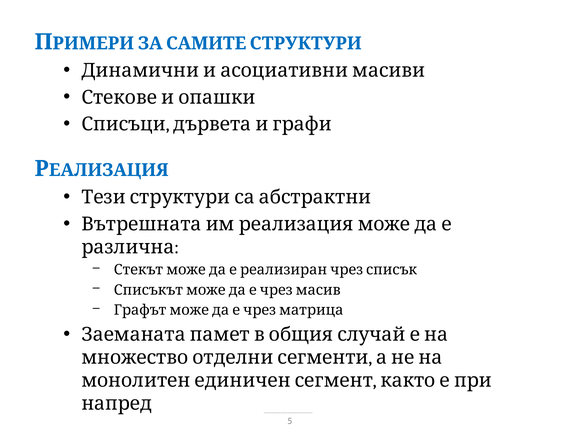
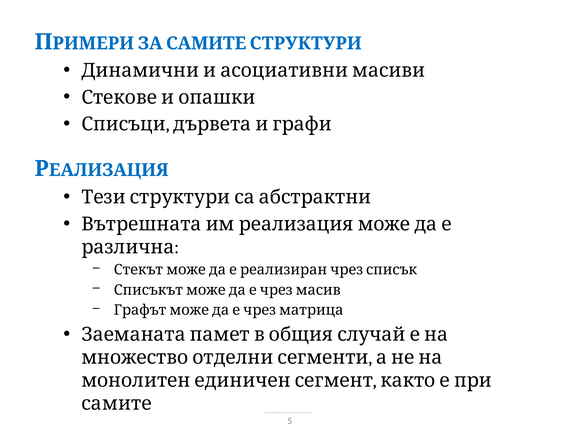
напред at (117, 404): напред -> самите
